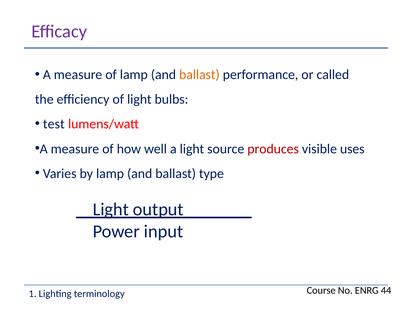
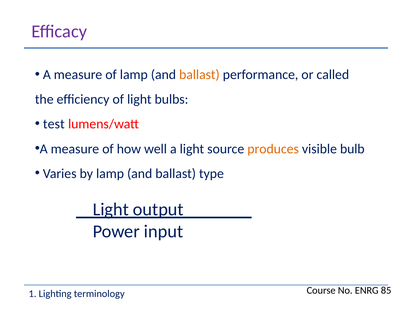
produces colour: red -> orange
uses: uses -> bulb
44: 44 -> 85
